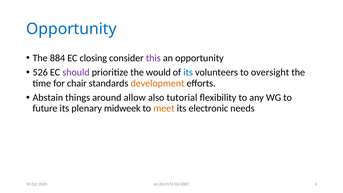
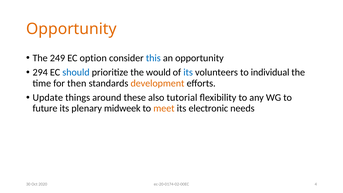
Opportunity at (71, 29) colour: blue -> orange
884: 884 -> 249
closing: closing -> option
this colour: purple -> blue
526: 526 -> 294
should colour: purple -> blue
oversight: oversight -> individual
chair: chair -> then
Abstain: Abstain -> Update
allow: allow -> these
